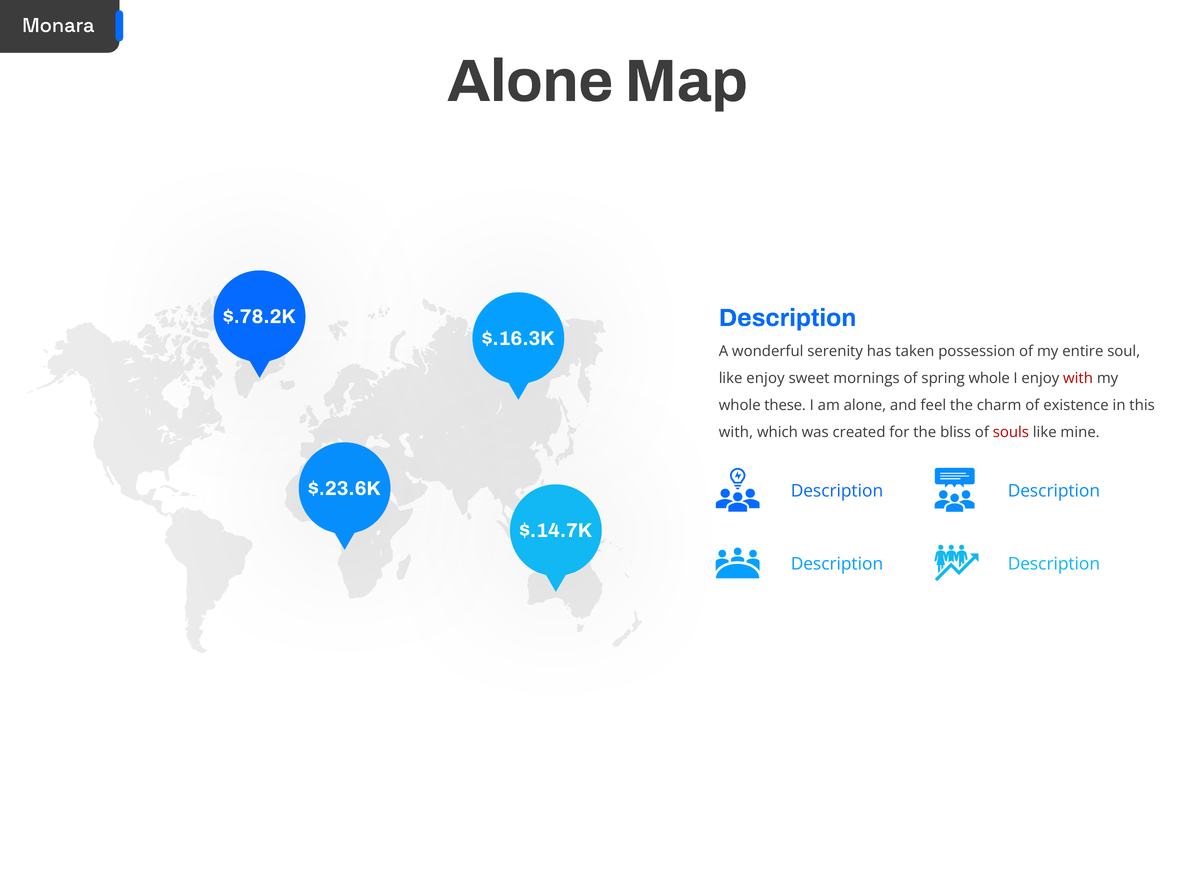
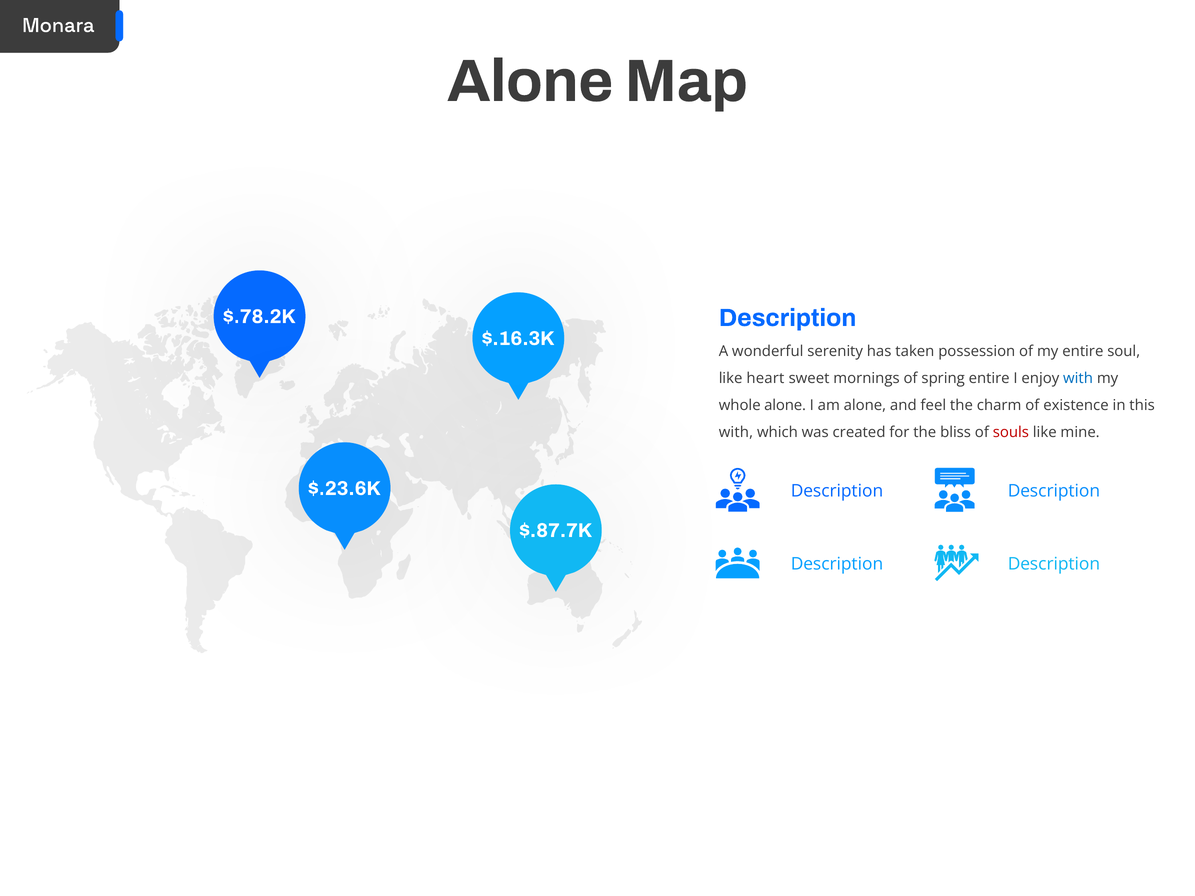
like enjoy: enjoy -> heart
spring whole: whole -> entire
with at (1078, 378) colour: red -> blue
whole these: these -> alone
$.14.7K: $.14.7K -> $.87.7K
